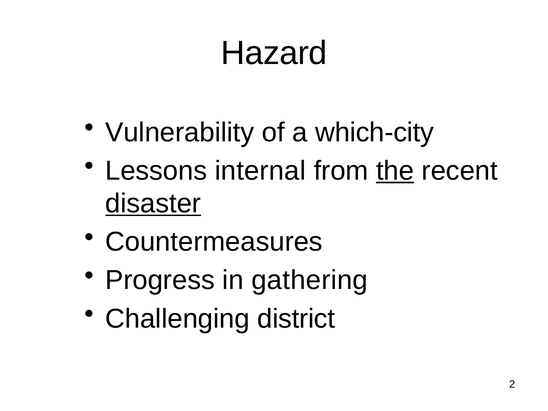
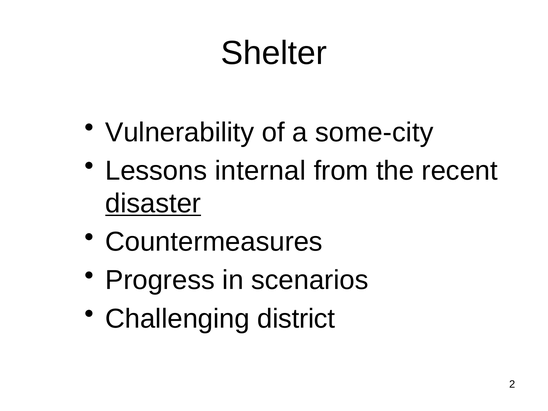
Hazard: Hazard -> Shelter
which-city: which-city -> some-city
the underline: present -> none
gathering: gathering -> scenarios
